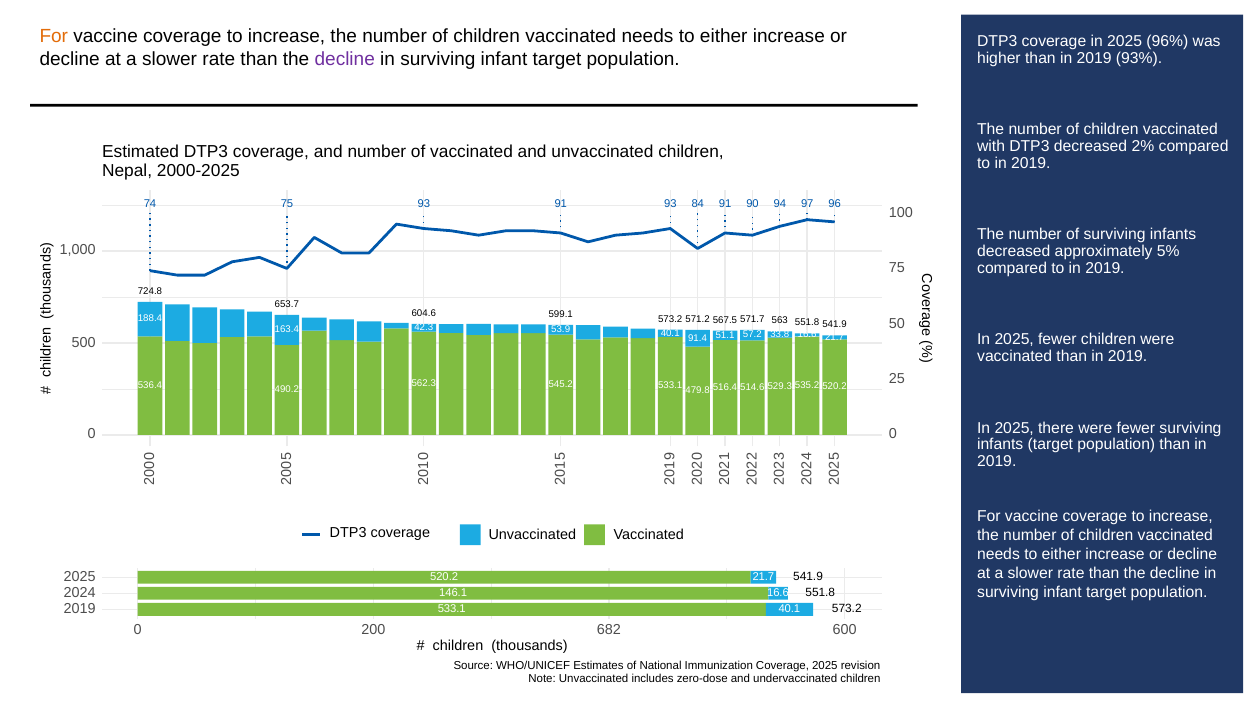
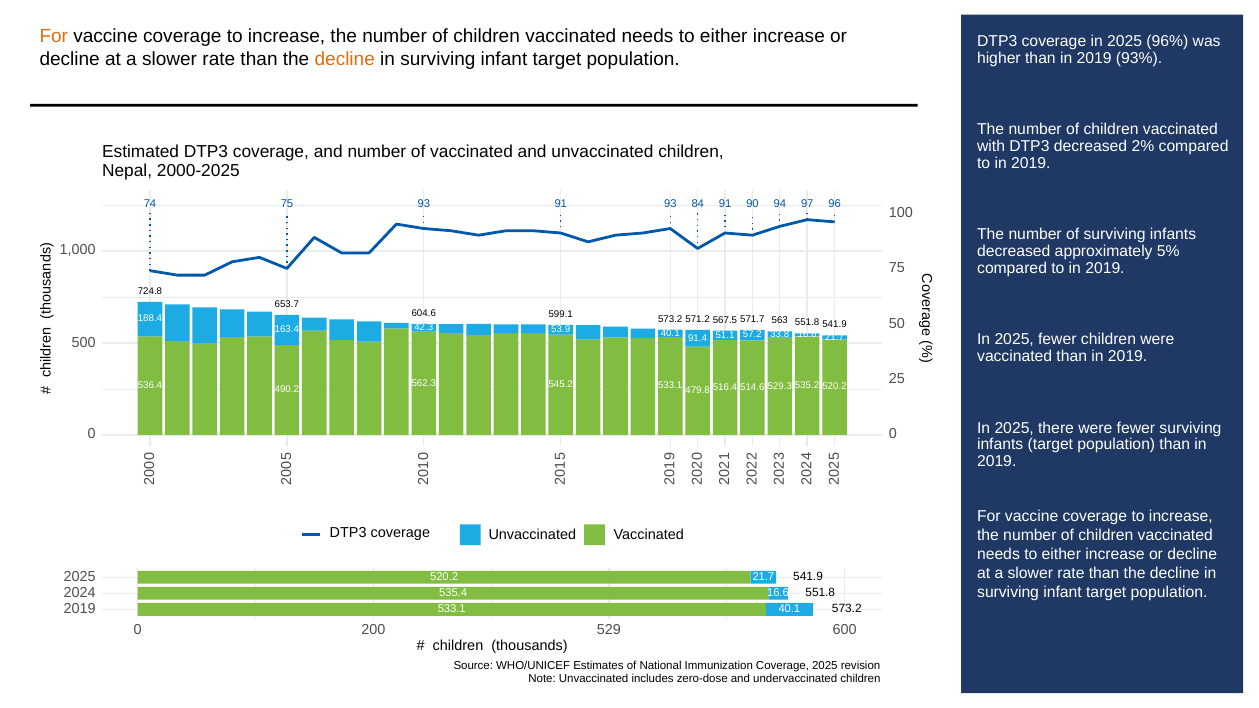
decline at (345, 59) colour: purple -> orange
146.1: 146.1 -> 535.4
682: 682 -> 529
